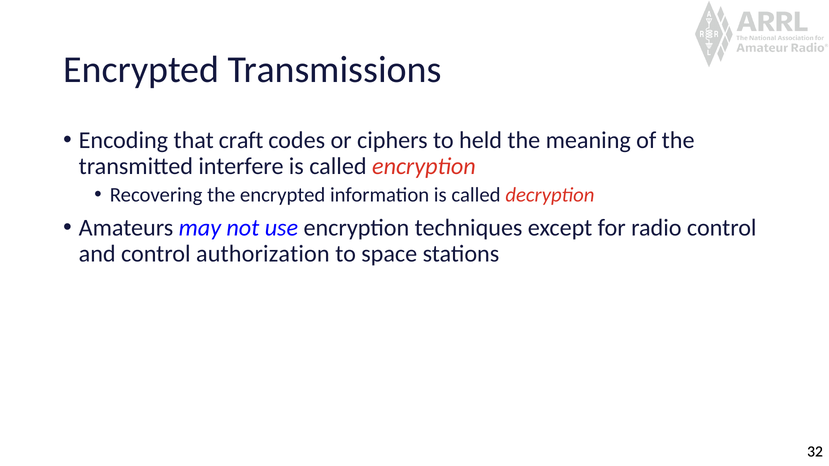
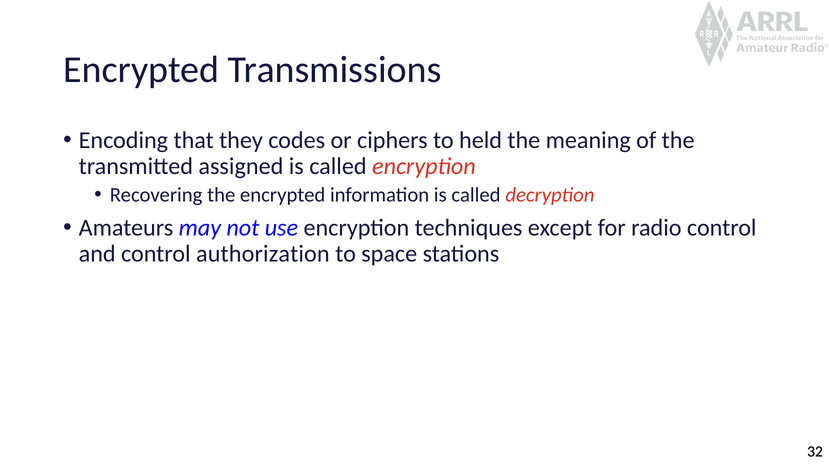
craft: craft -> they
interfere: interfere -> assigned
